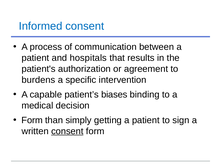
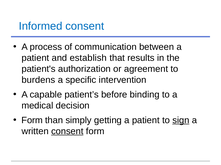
hospitals: hospitals -> establish
biases: biases -> before
sign underline: none -> present
